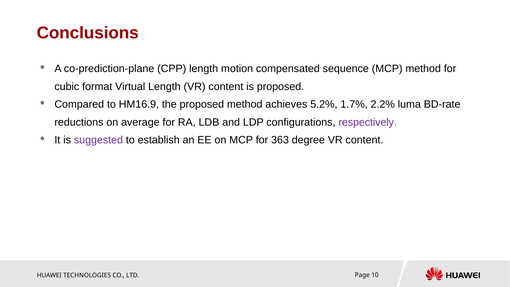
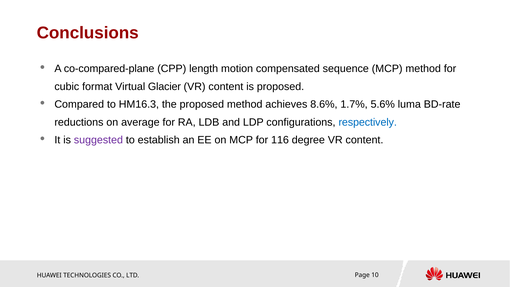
co-prediction-plane: co-prediction-plane -> co-compared-plane
Virtual Length: Length -> Glacier
HM16.9: HM16.9 -> HM16.3
5.2%: 5.2% -> 8.6%
2.2%: 2.2% -> 5.6%
respectively colour: purple -> blue
363: 363 -> 116
